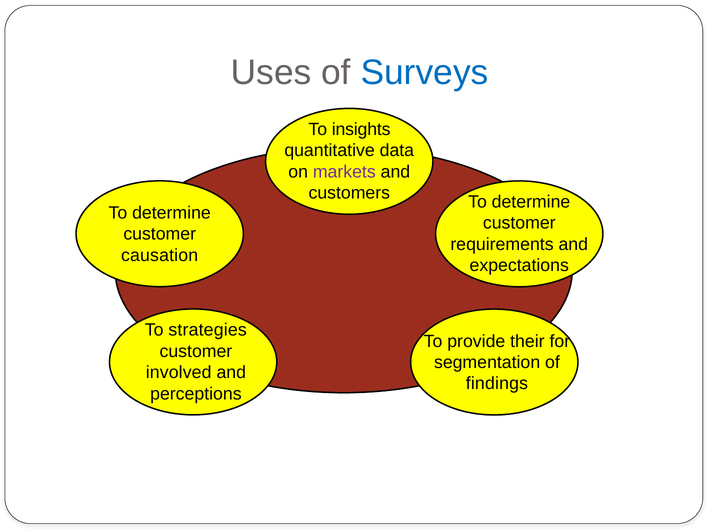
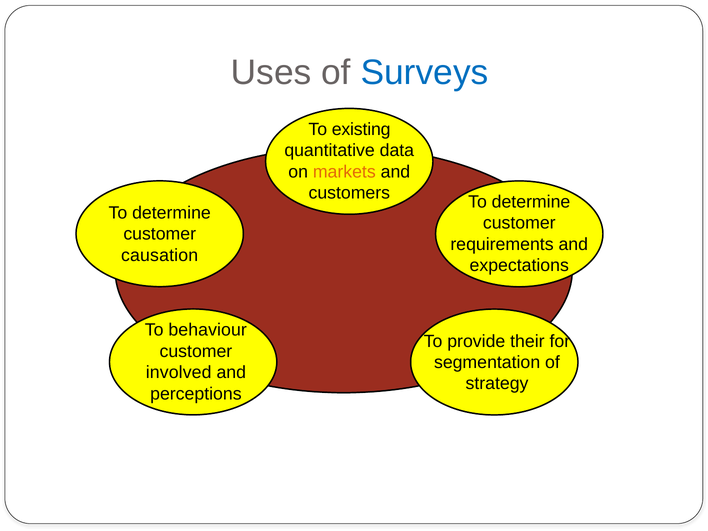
insights: insights -> existing
markets colour: purple -> orange
strategies: strategies -> behaviour
findings: findings -> strategy
